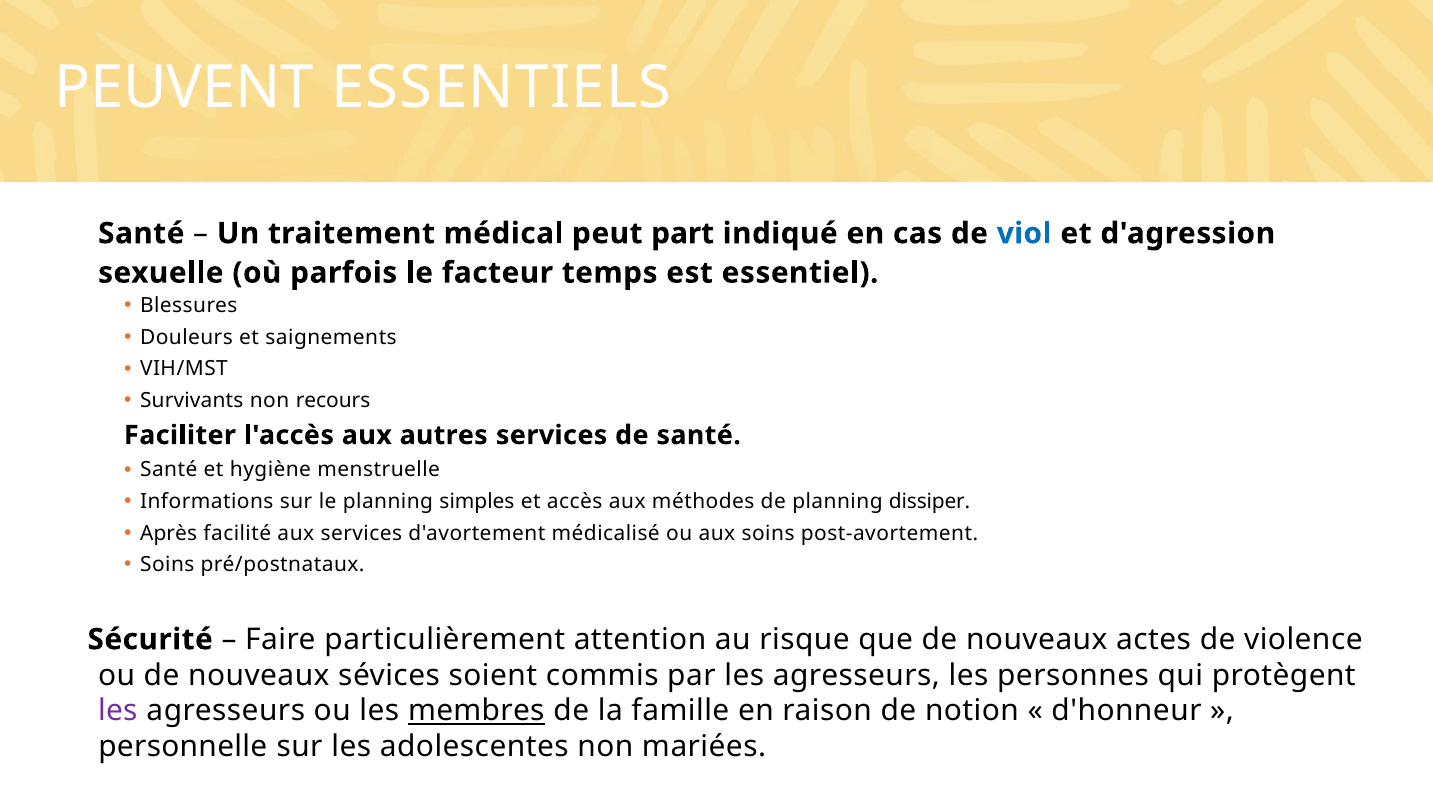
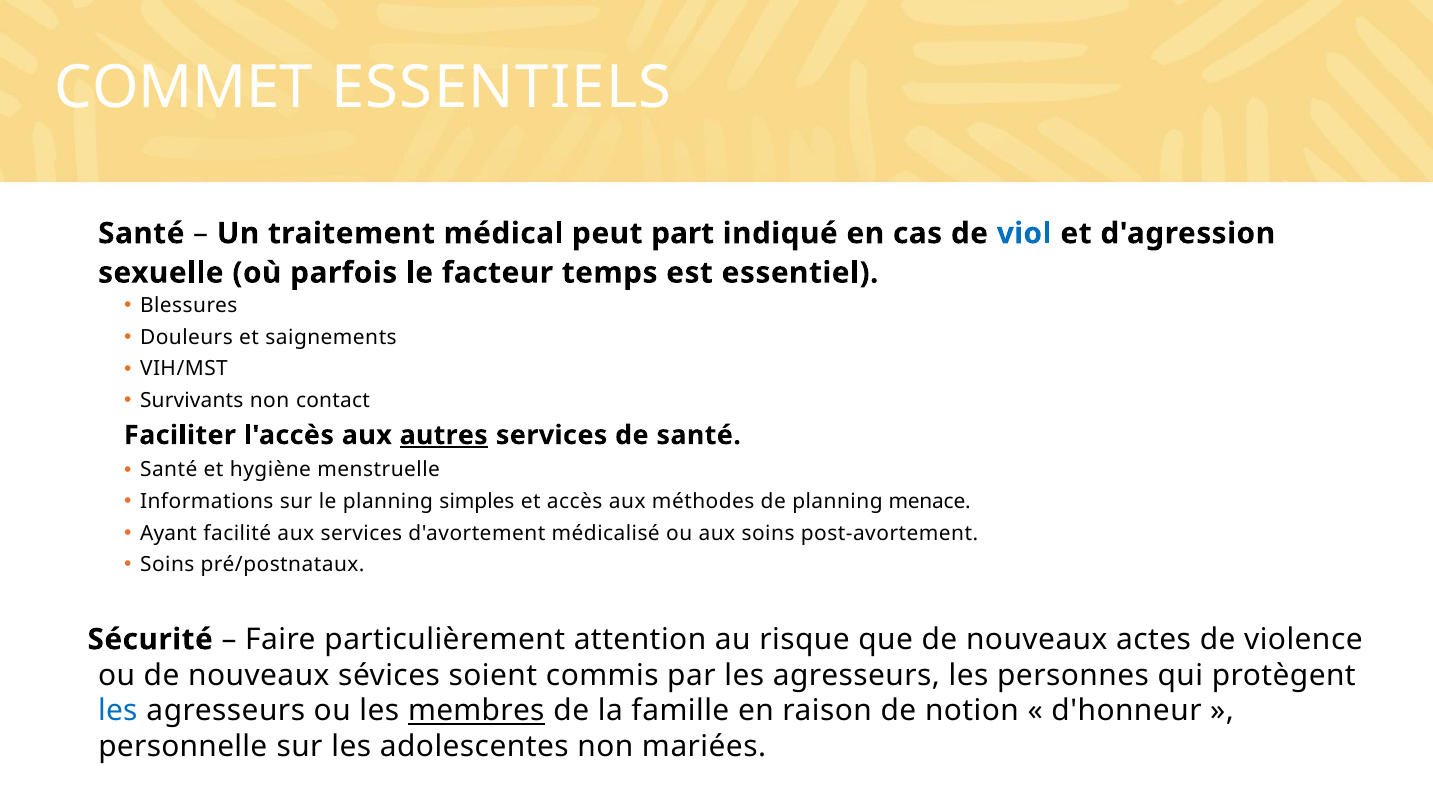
PEUVENT: PEUVENT -> COMMET
recours: recours -> contact
autres underline: none -> present
dissiper: dissiper -> menace
Après: Après -> Ayant
les at (118, 711) colour: purple -> blue
